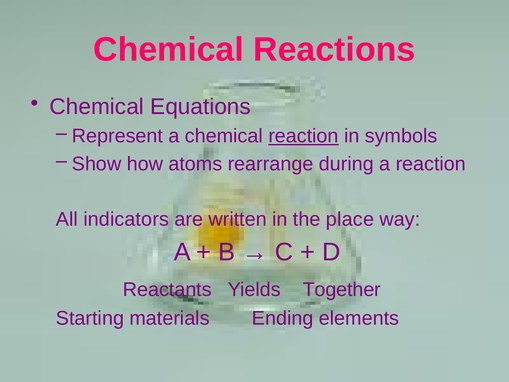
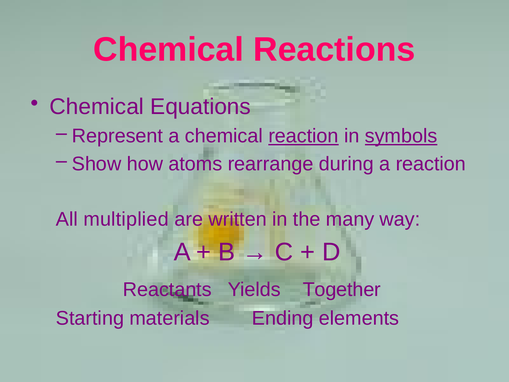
symbols underline: none -> present
indicators: indicators -> multiplied
place: place -> many
